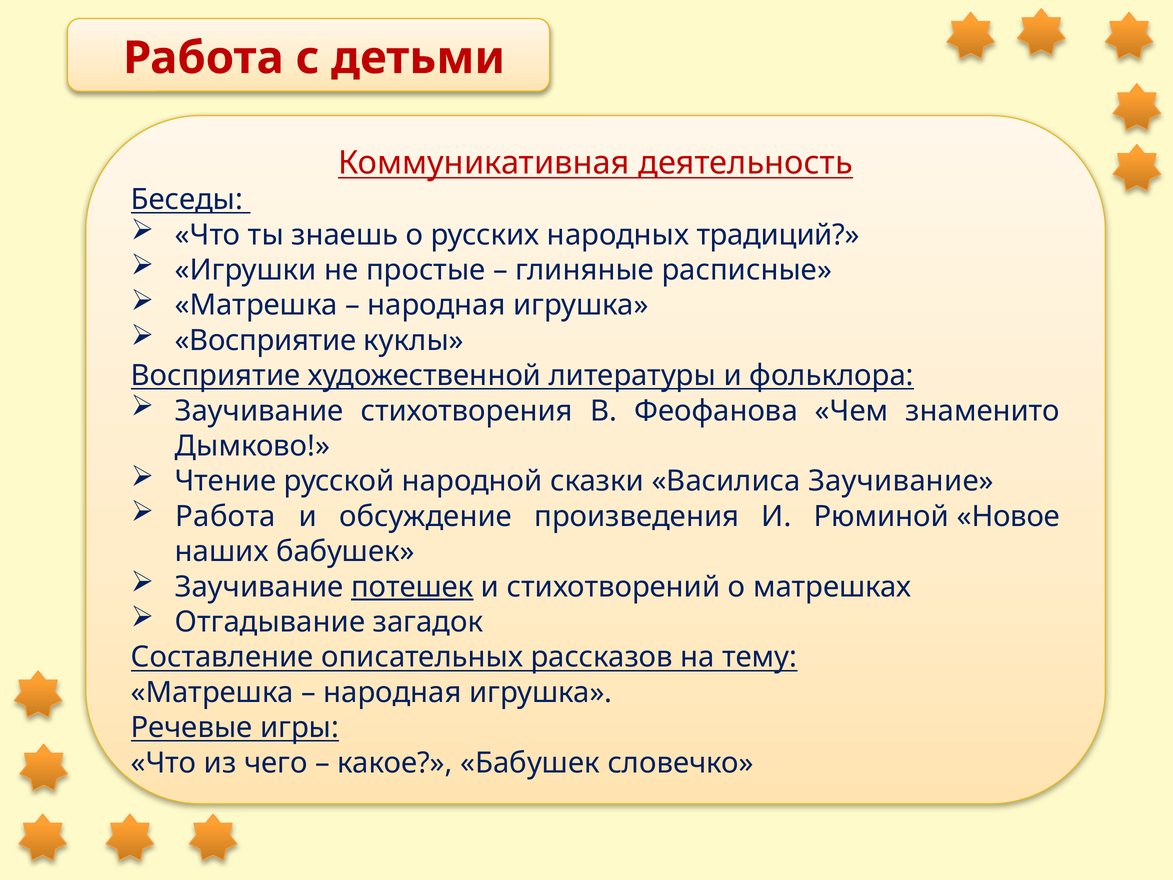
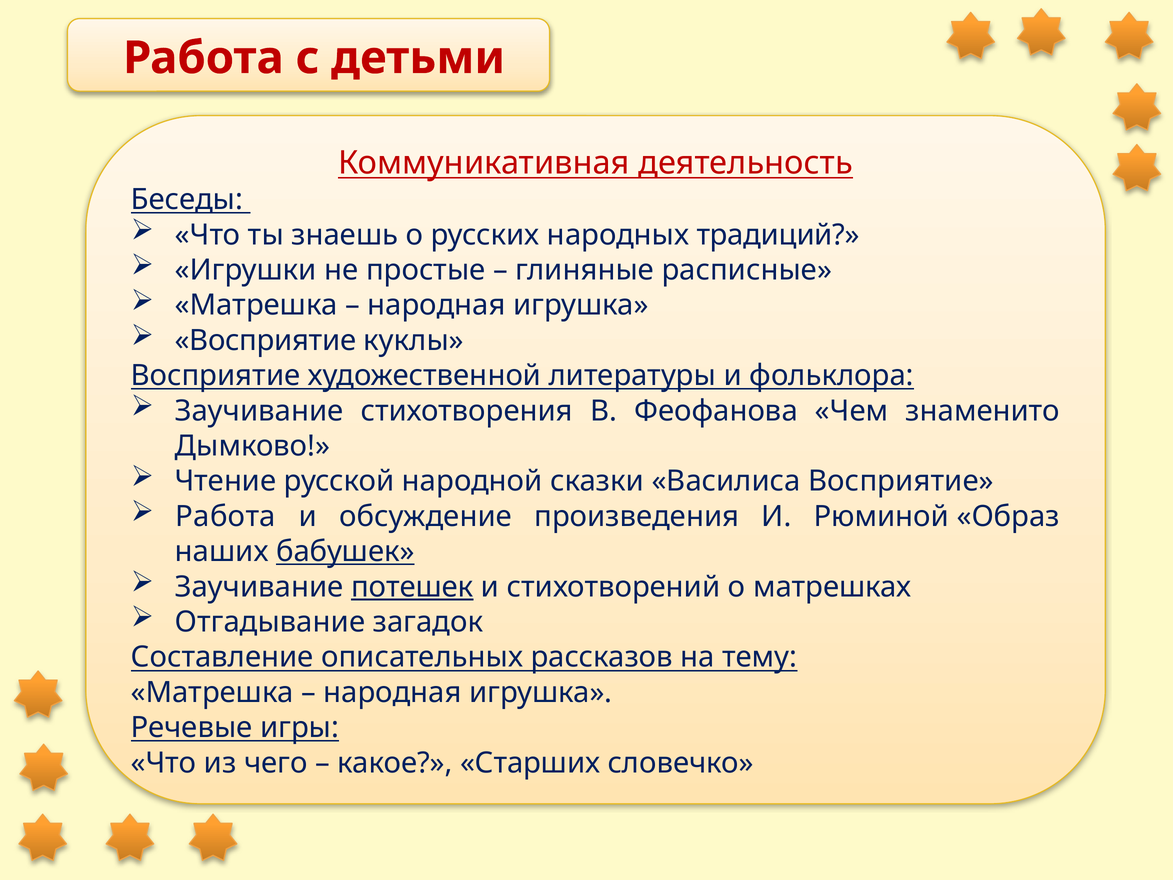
Василиса Заучивание: Заучивание -> Восприятие
Новое: Новое -> Образ
бабушек at (345, 552) underline: none -> present
какое Бабушек: Бабушек -> Старших
